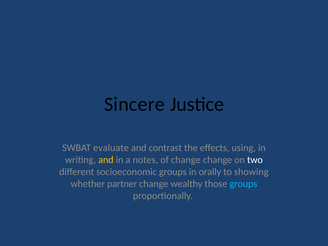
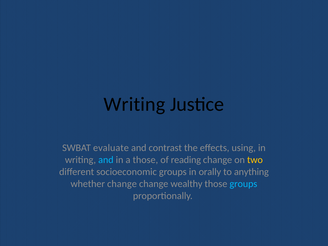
Sincere at (134, 104): Sincere -> Writing
and at (106, 160) colour: yellow -> light blue
a notes: notes -> those
of change: change -> reading
two colour: white -> yellow
showing: showing -> anything
whether partner: partner -> change
